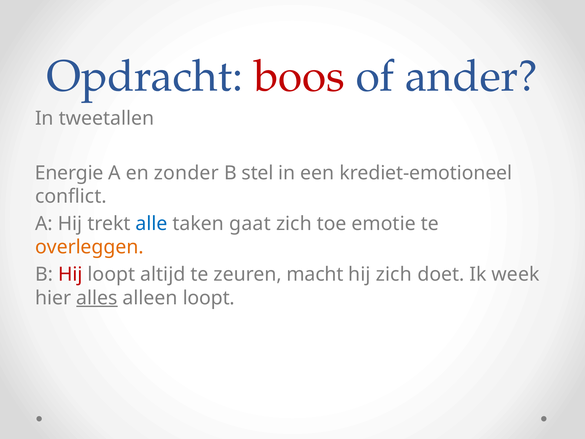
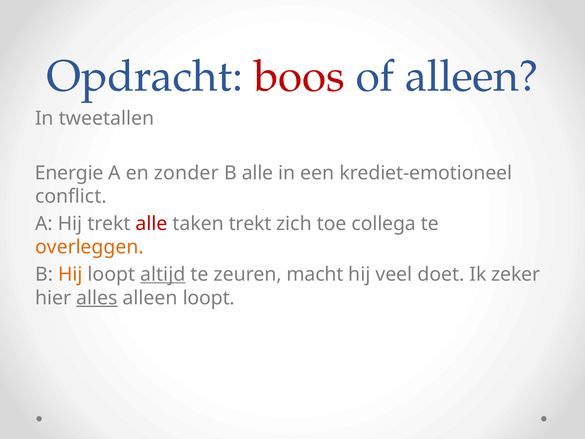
of ander: ander -> alleen
B stel: stel -> alle
alle at (152, 224) colour: blue -> red
taken gaat: gaat -> trekt
emotie: emotie -> collega
Hij at (70, 274) colour: red -> orange
altijd underline: none -> present
hij zich: zich -> veel
week: week -> zeker
